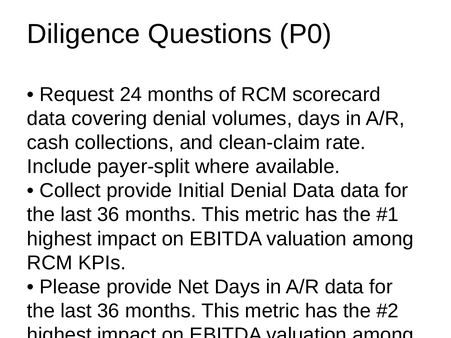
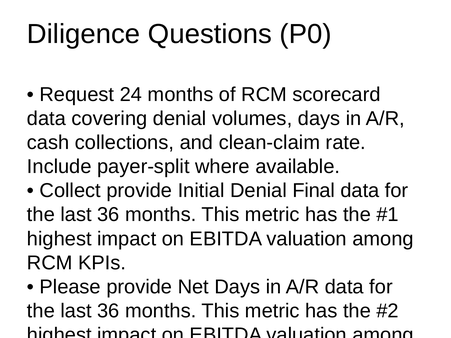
Denial Data: Data -> Final
